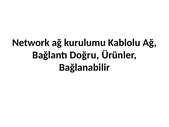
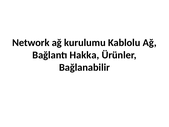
Doğru: Doğru -> Hakka
